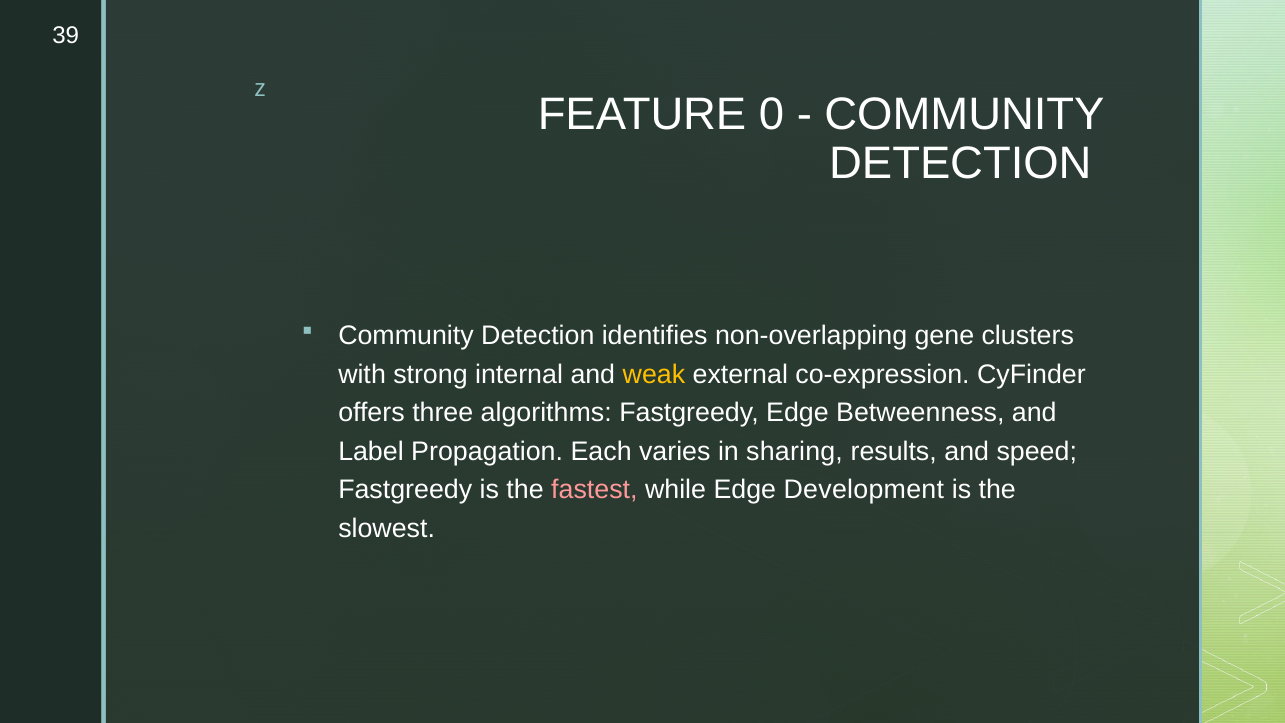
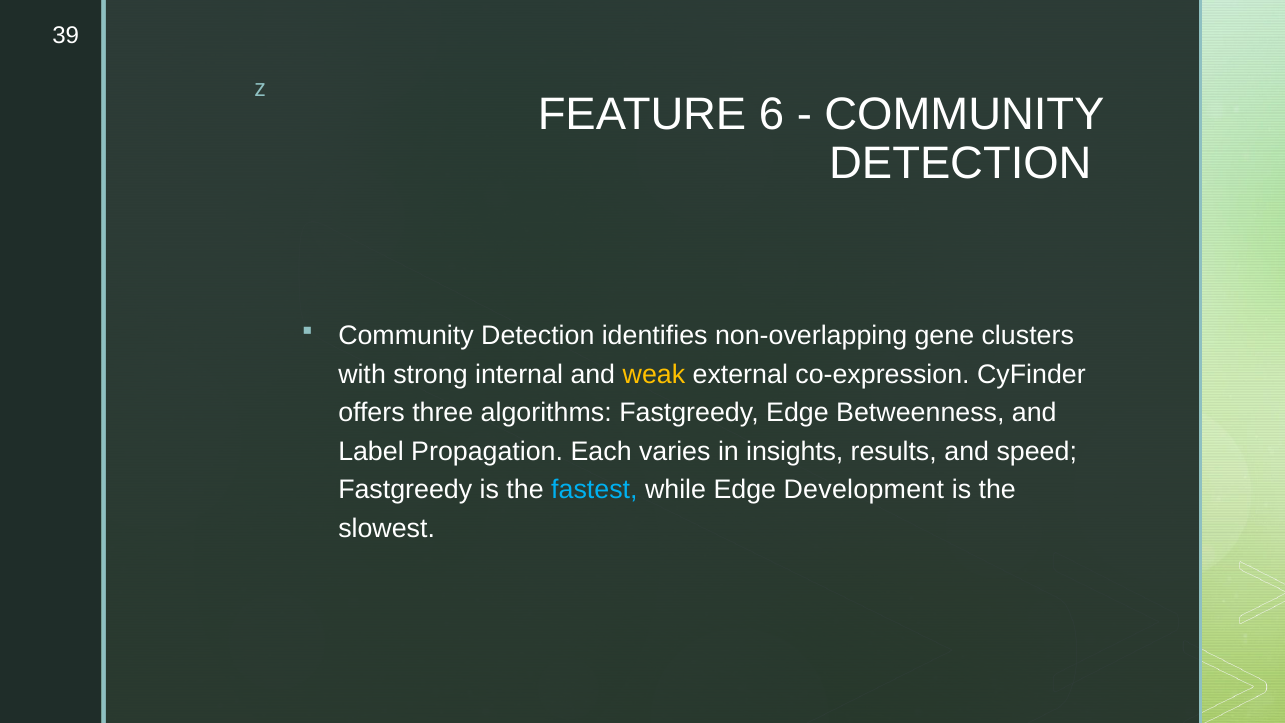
0: 0 -> 6
sharing: sharing -> insights
fastest colour: pink -> light blue
